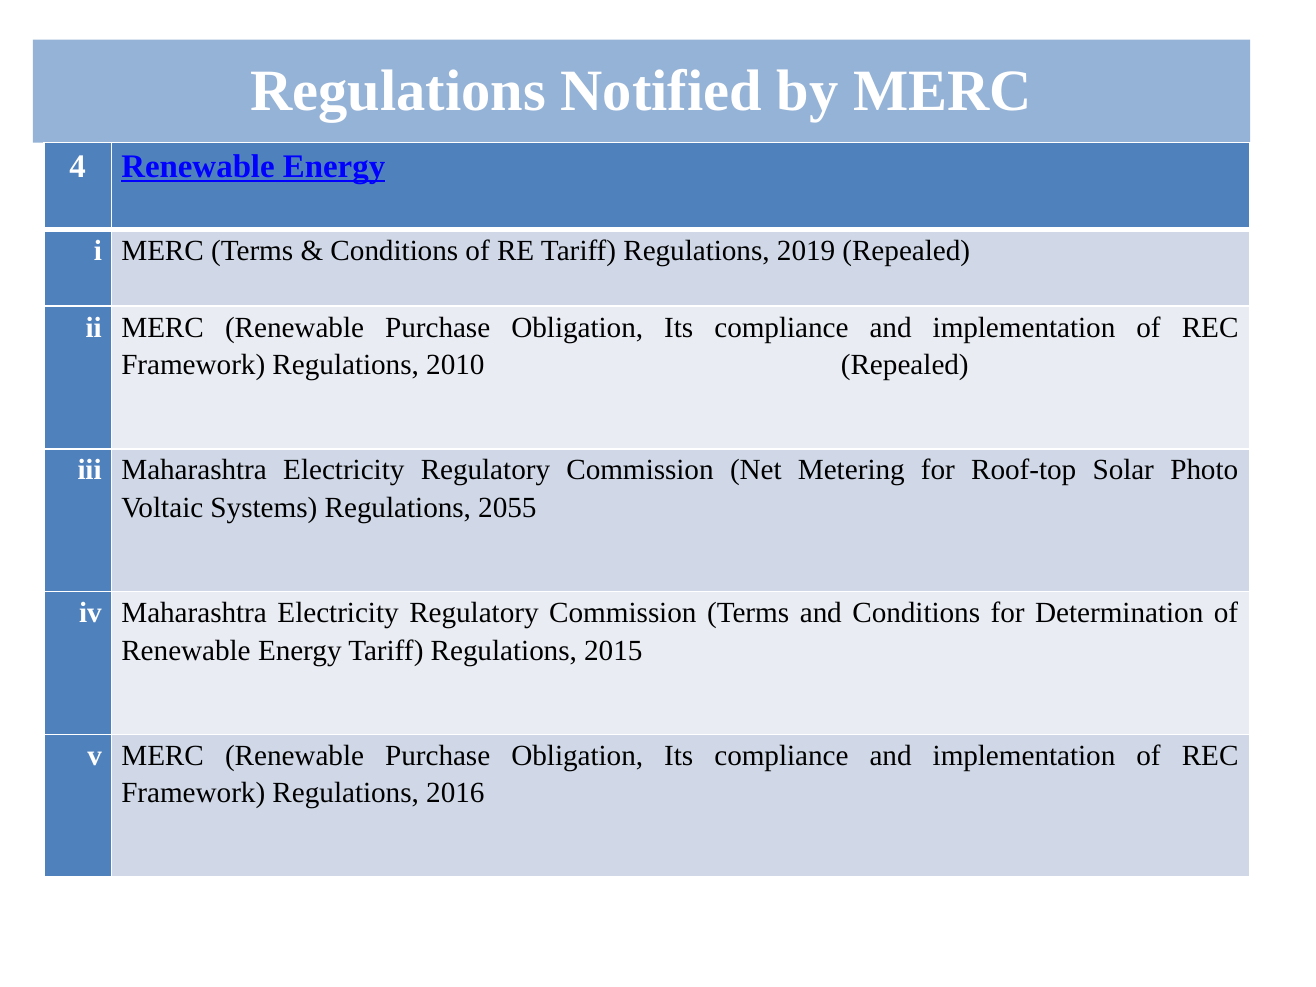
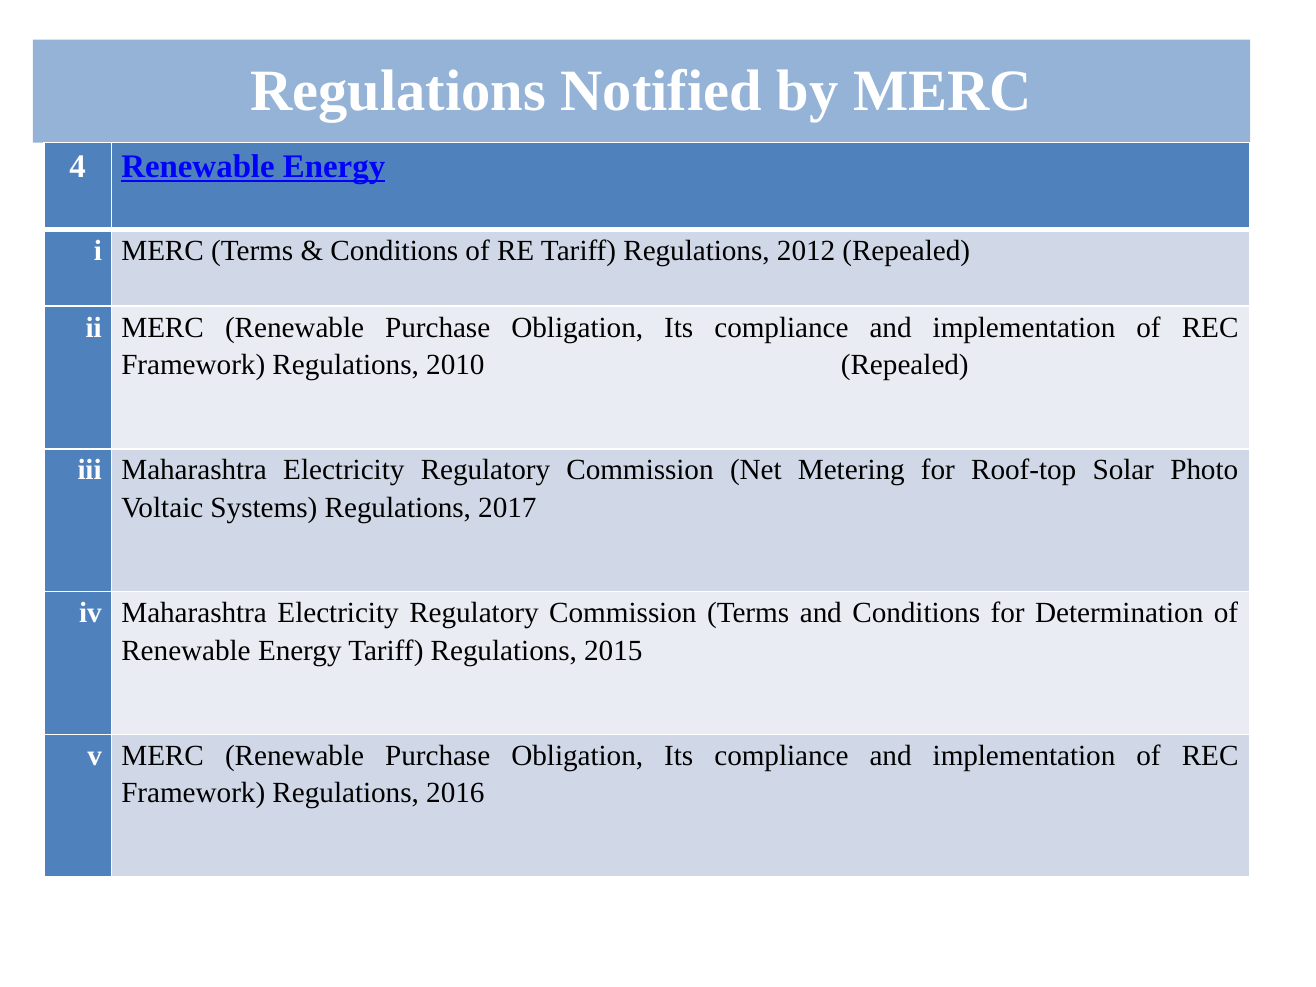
2019: 2019 -> 2012
2055: 2055 -> 2017
